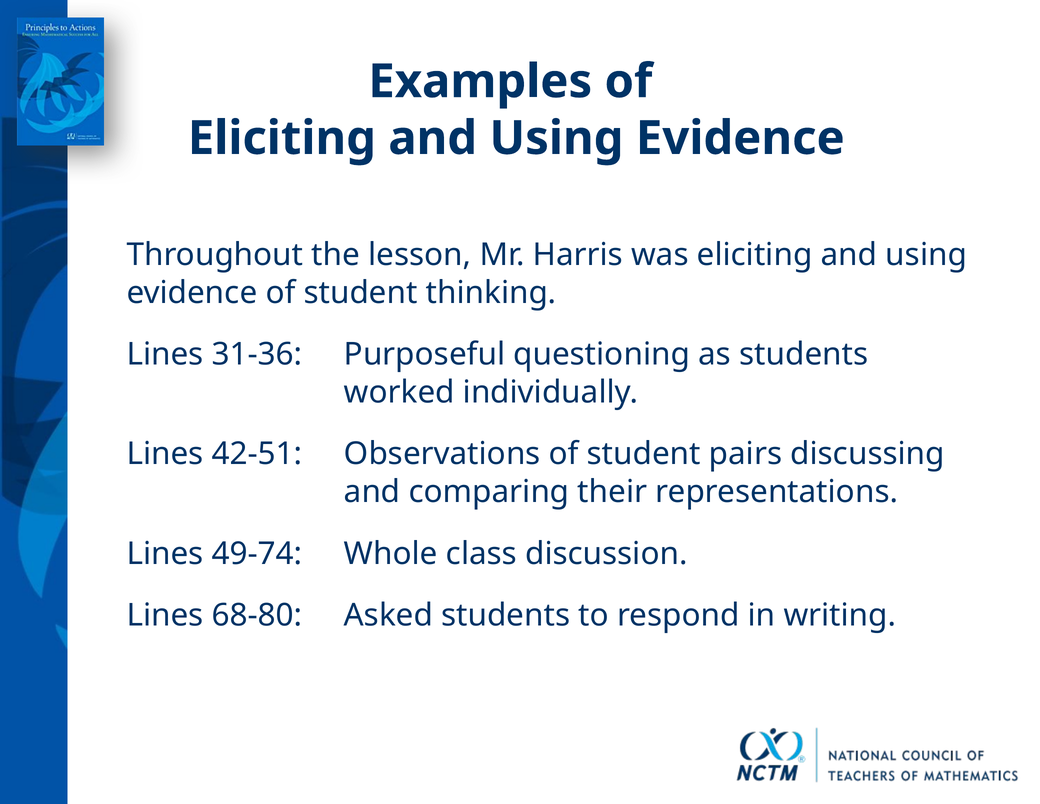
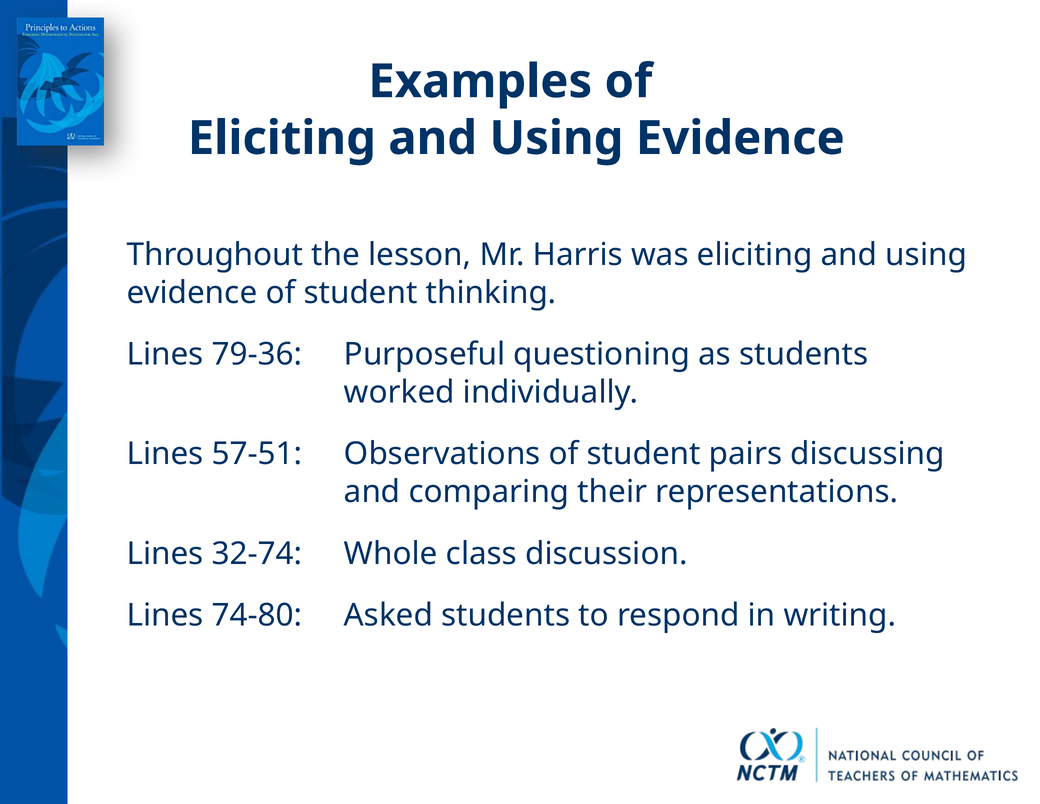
31-36: 31-36 -> 79-36
42-51: 42-51 -> 57-51
49-74: 49-74 -> 32-74
68-80: 68-80 -> 74-80
